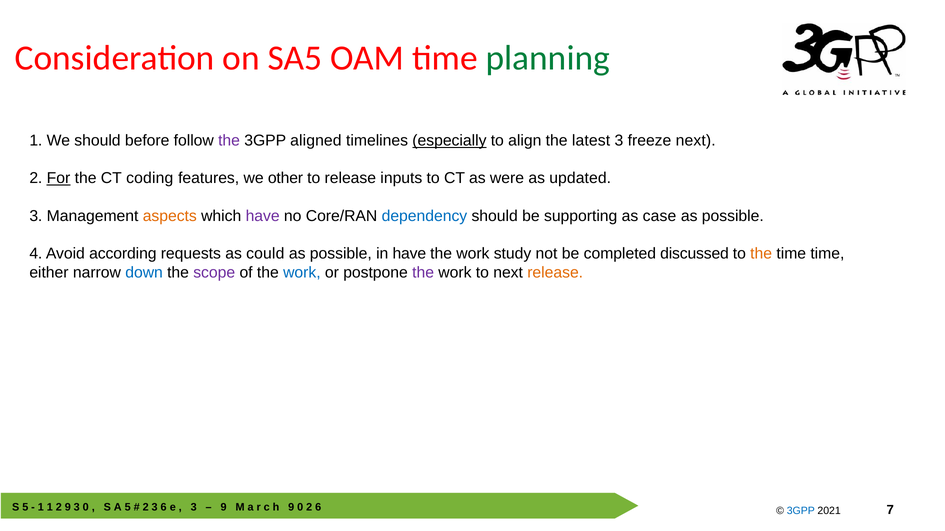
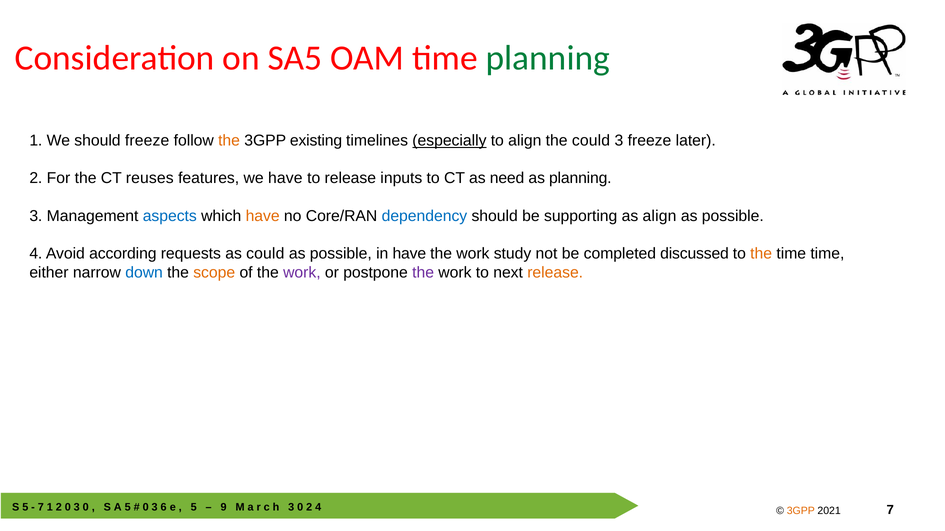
should before: before -> freeze
the at (229, 141) colour: purple -> orange
aligned: aligned -> existing
the latest: latest -> could
freeze next: next -> later
For underline: present -> none
coding: coding -> reuses
we other: other -> have
were: were -> need
as updated: updated -> planning
aspects colour: orange -> blue
have at (263, 216) colour: purple -> orange
as case: case -> align
scope colour: purple -> orange
work at (302, 273) colour: blue -> purple
1 at (41, 508): 1 -> 7
2 9: 9 -> 0
2 at (146, 508): 2 -> 0
3 at (194, 508): 3 -> 5
9 at (291, 508): 9 -> 3
2 6: 6 -> 4
3GPP at (801, 511) colour: blue -> orange
